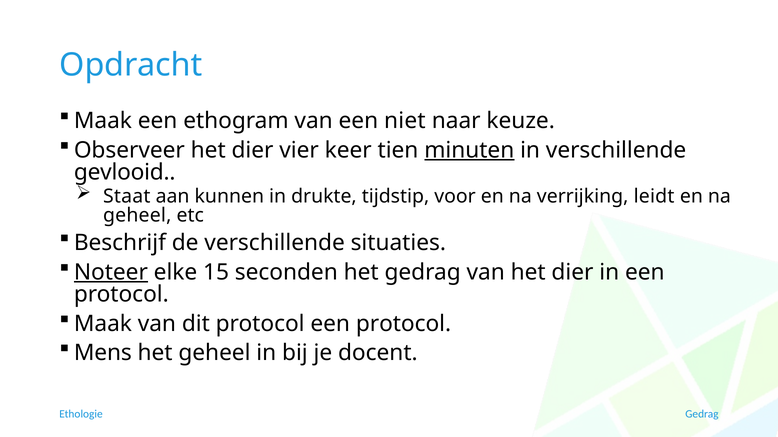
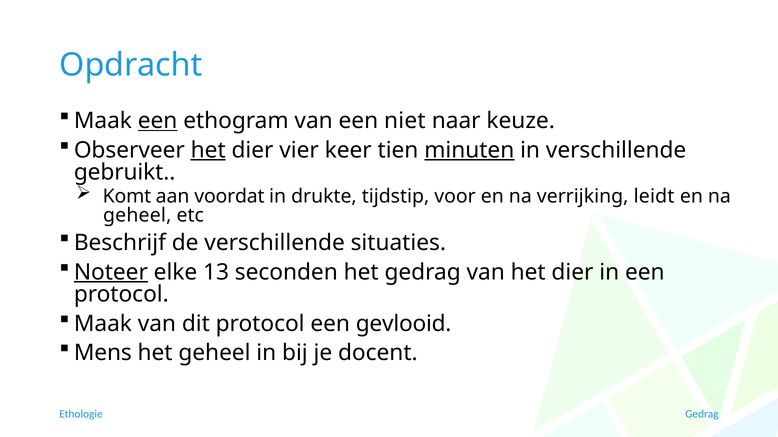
een at (158, 121) underline: none -> present
het at (208, 150) underline: none -> present
gevlooid: gevlooid -> gebruikt
Staat: Staat -> Komt
kunnen: kunnen -> voordat
15: 15 -> 13
protocol een protocol: protocol -> gevlooid
